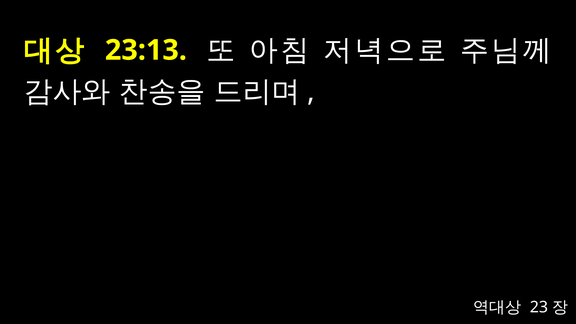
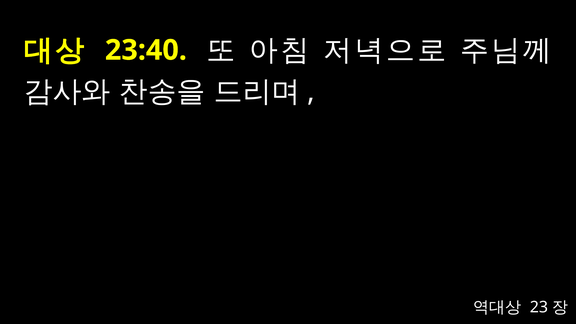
23:13: 23:13 -> 23:40
